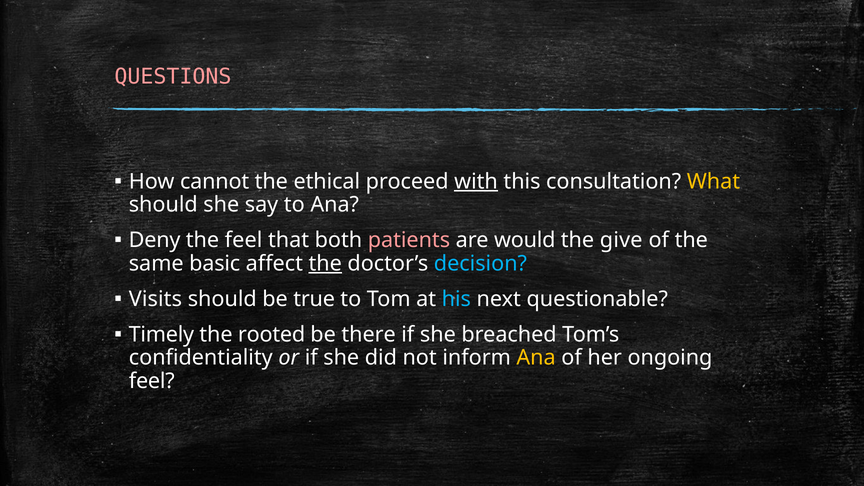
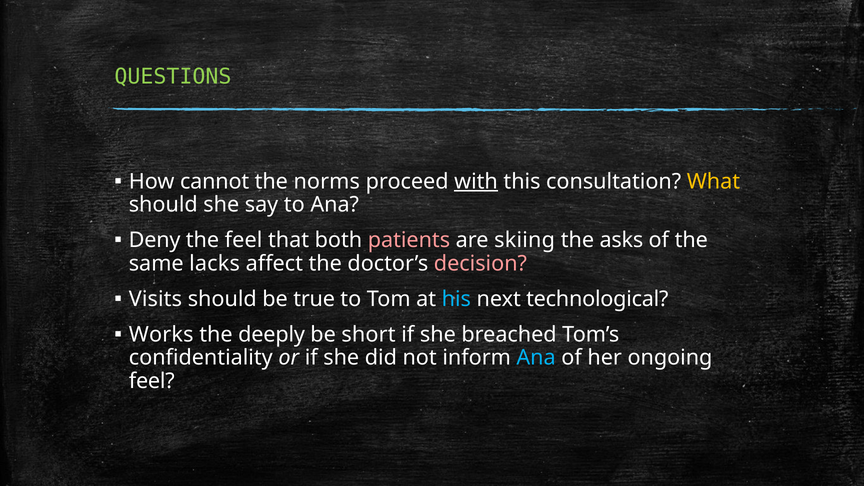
QUESTIONS colour: pink -> light green
ethical: ethical -> norms
would: would -> skiing
give: give -> asks
basic: basic -> lacks
the at (325, 263) underline: present -> none
decision colour: light blue -> pink
questionable: questionable -> technological
Timely: Timely -> Works
rooted: rooted -> deeply
there: there -> short
Ana at (536, 358) colour: yellow -> light blue
